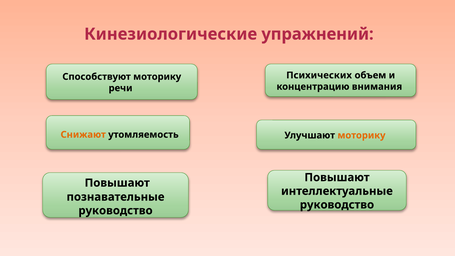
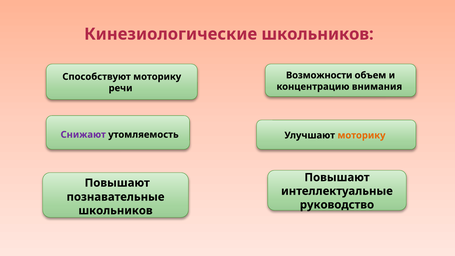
Кинезиологические упражнений: упражнений -> школьников
Психических: Психических -> Возможности
Снижают colour: orange -> purple
руководство at (115, 211): руководство -> школьников
